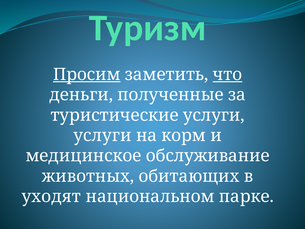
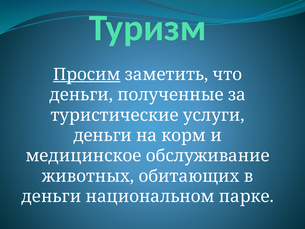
что underline: present -> none
услуги at (102, 135): услуги -> деньги
уходят at (51, 196): уходят -> деньги
